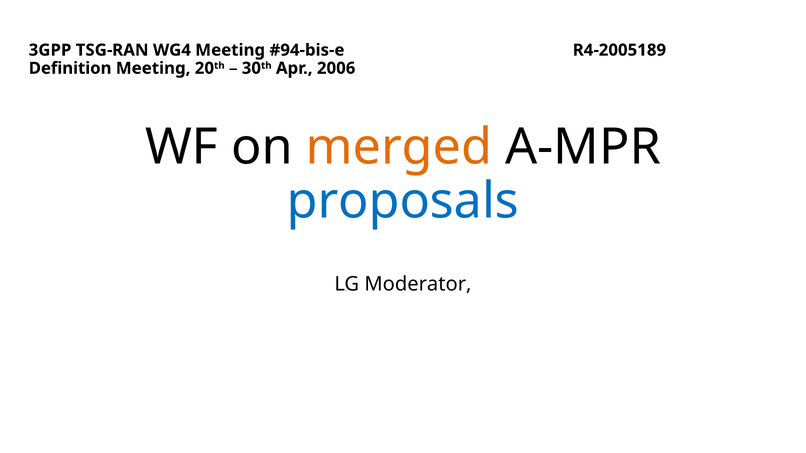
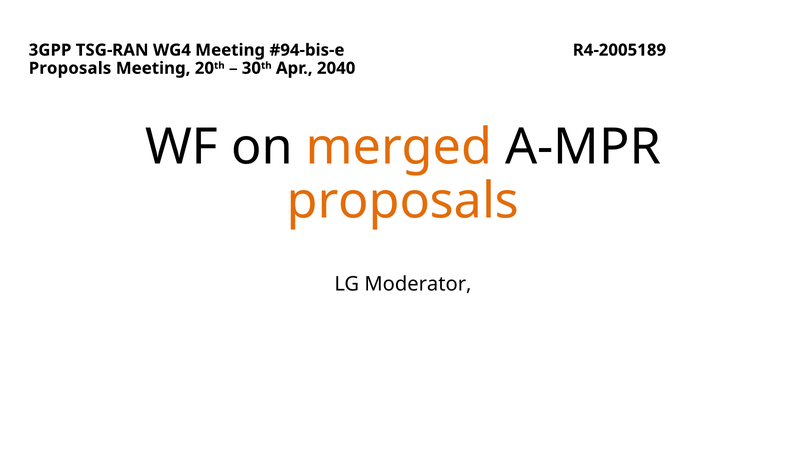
Definition at (70, 68): Definition -> Proposals
2006: 2006 -> 2040
proposals at (403, 201) colour: blue -> orange
